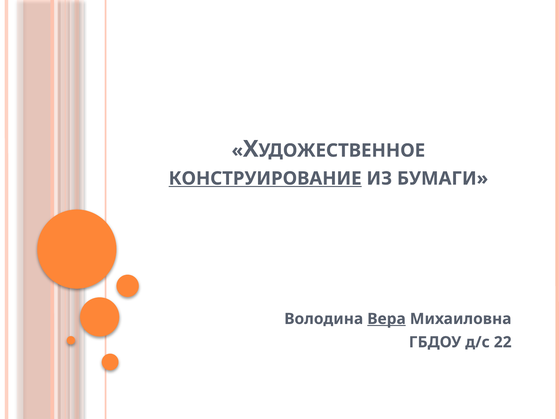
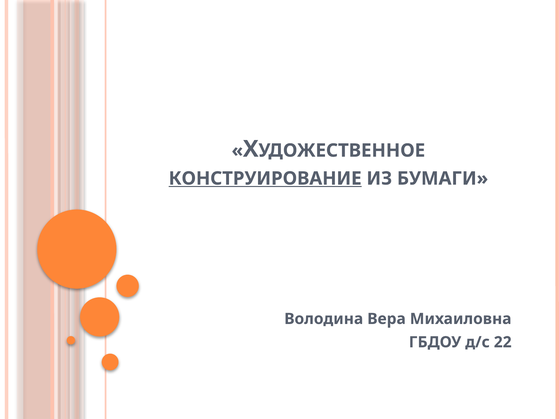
Вера underline: present -> none
